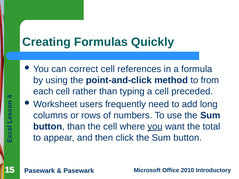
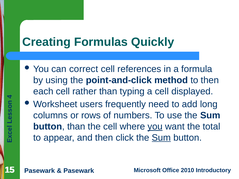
to from: from -> then
preceded: preceded -> displayed
Sum at (161, 138) underline: none -> present
